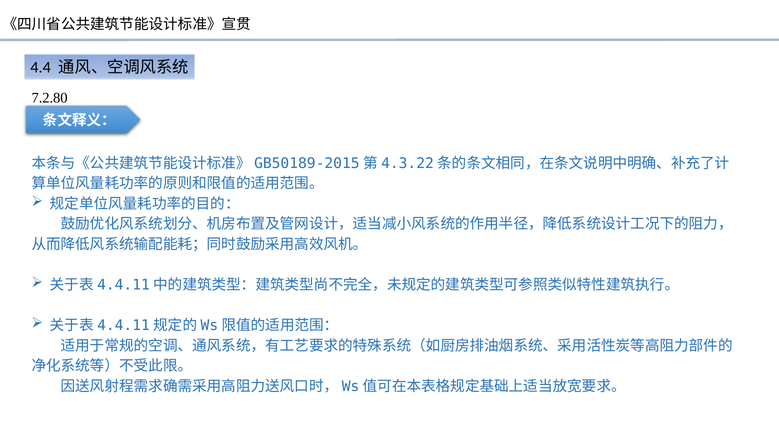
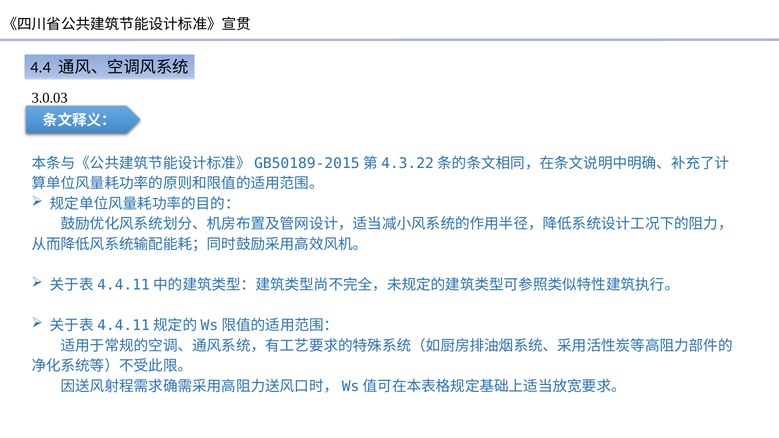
7.2.80: 7.2.80 -> 3.0.03
